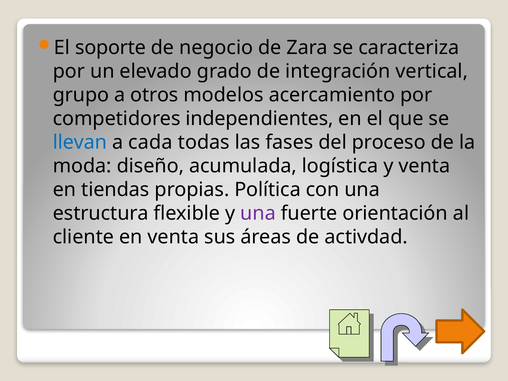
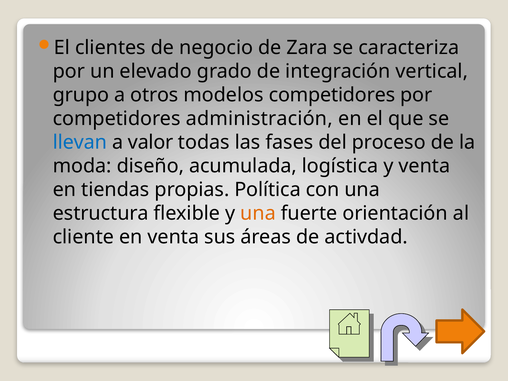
soporte: soporte -> clientes
modelos acercamiento: acercamiento -> competidores
independientes: independientes -> administración
cada: cada -> valor
una at (258, 213) colour: purple -> orange
